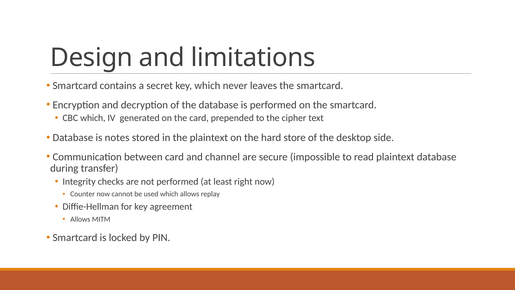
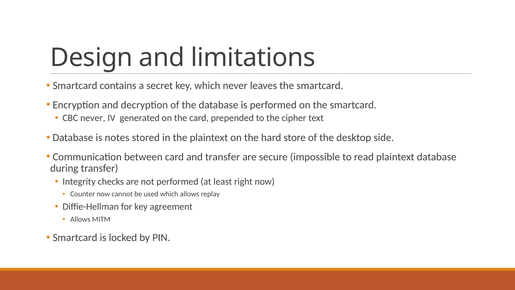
CBC which: which -> never
and channel: channel -> transfer
